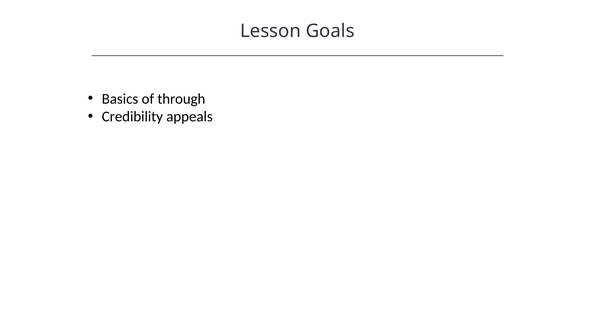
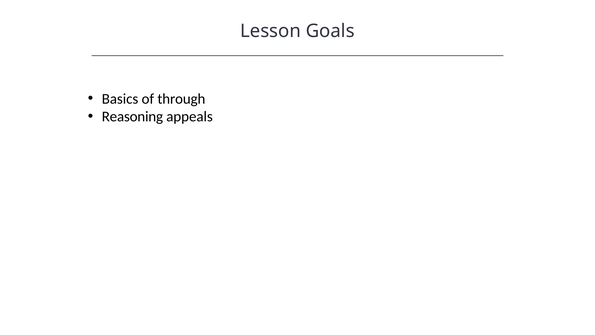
Credibility: Credibility -> Reasoning
